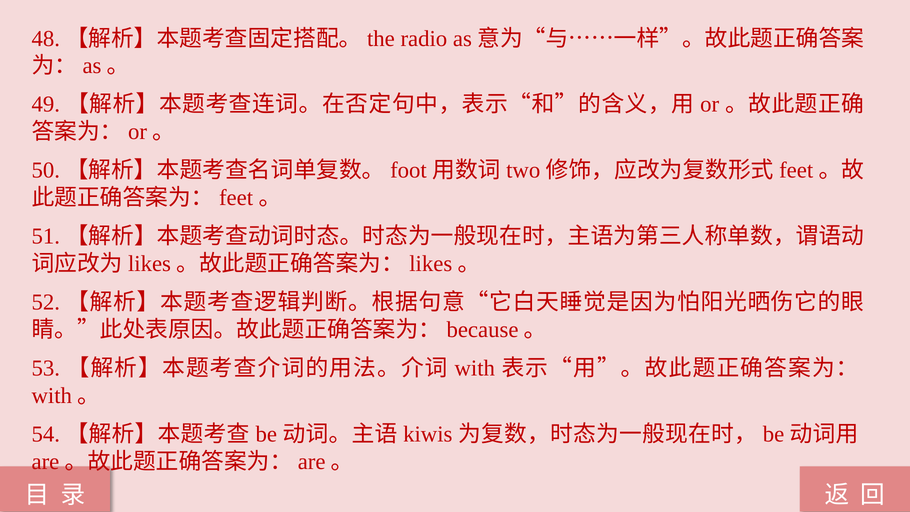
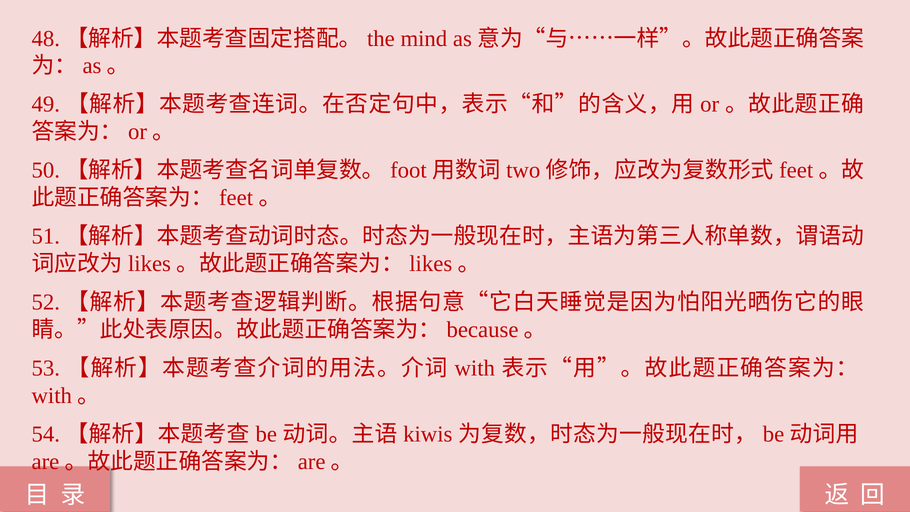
radio: radio -> mind
